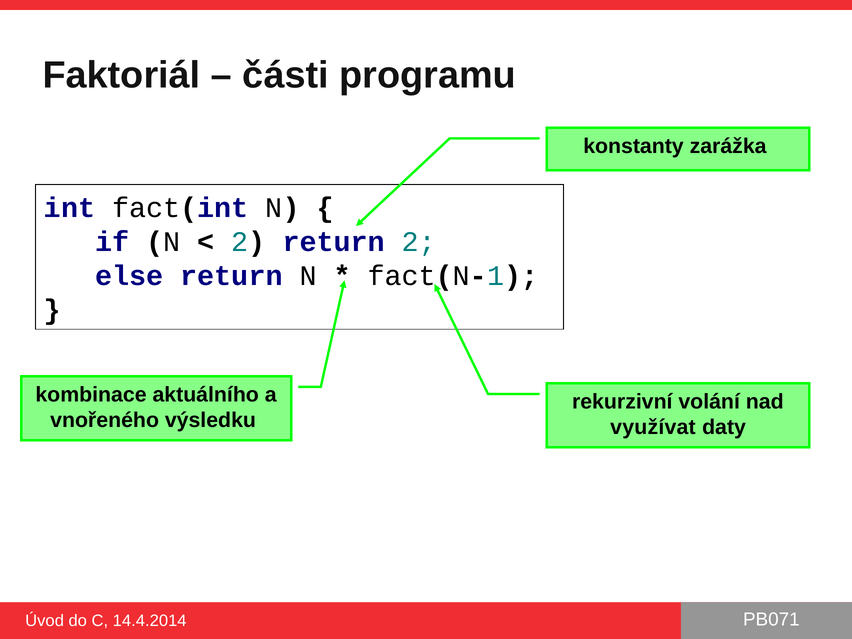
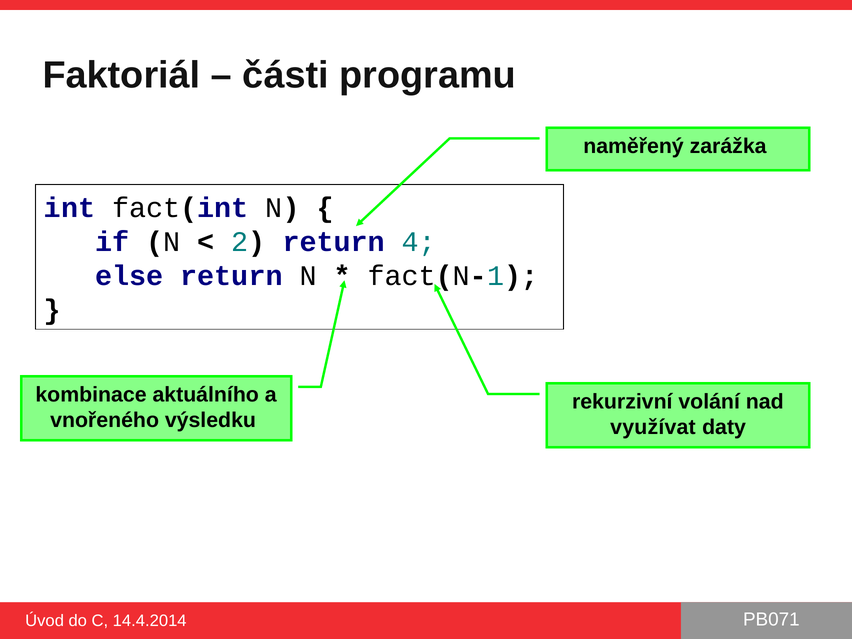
konstanty: konstanty -> naměřený
return 2: 2 -> 4
